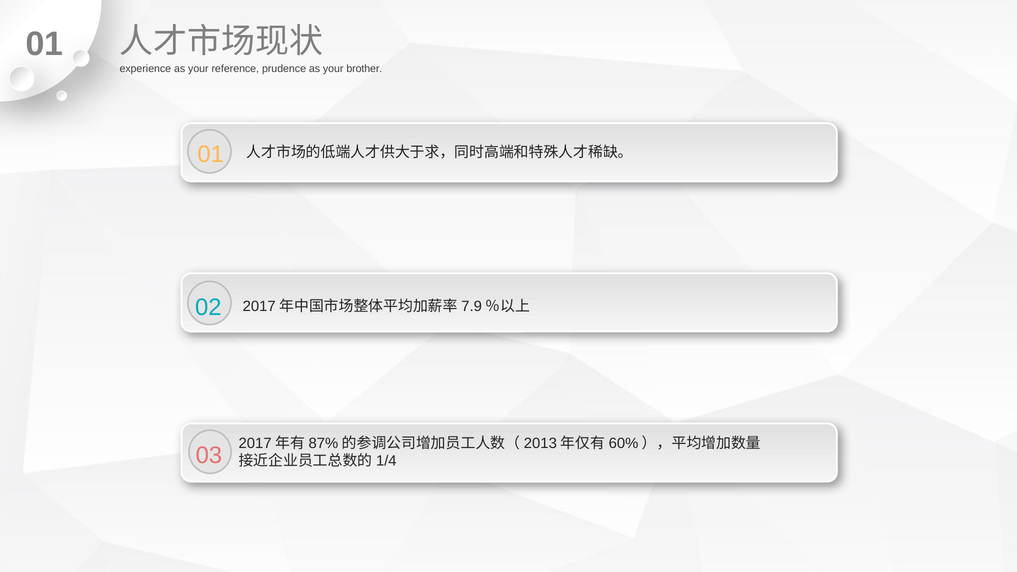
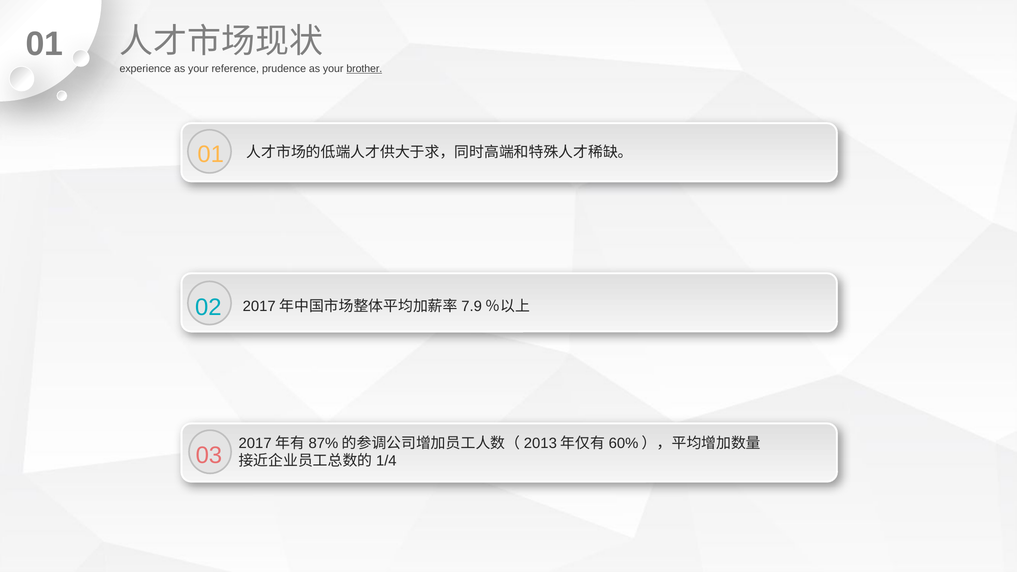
brother underline: none -> present
